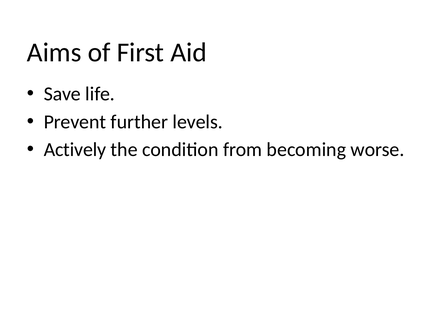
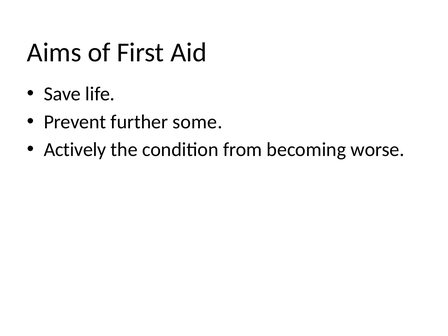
levels: levels -> some
